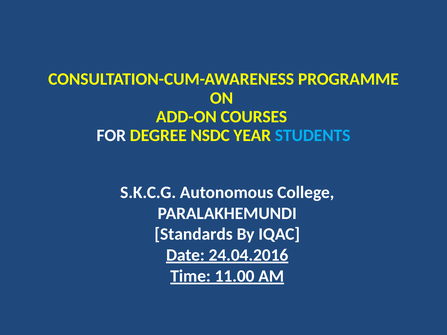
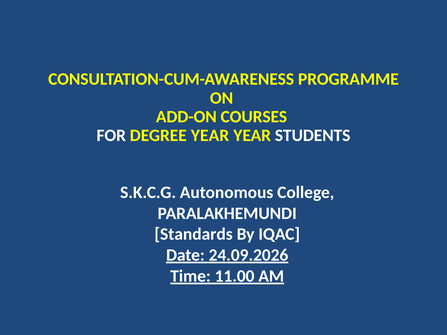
DEGREE NSDC: NSDC -> YEAR
STUDENTS colour: light blue -> white
24.04.2016: 24.04.2016 -> 24.09.2026
